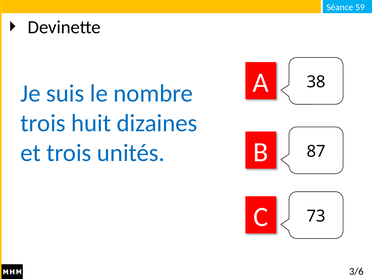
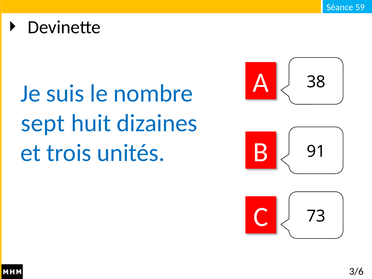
trois at (43, 123): trois -> sept
87: 87 -> 91
